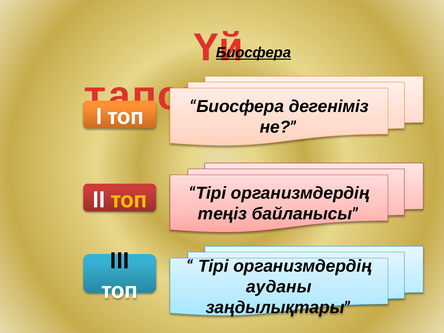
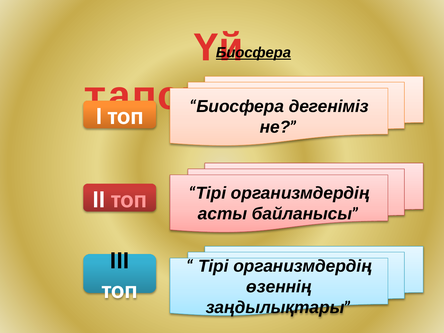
топ at (129, 199) colour: yellow -> pink
теңіз: теңіз -> асты
ауданы: ауданы -> өзеннің
